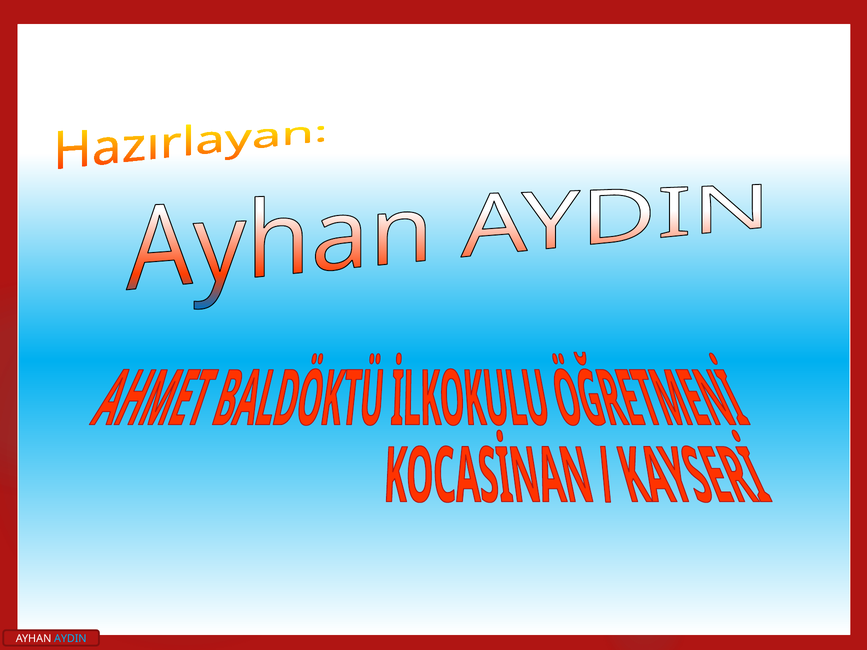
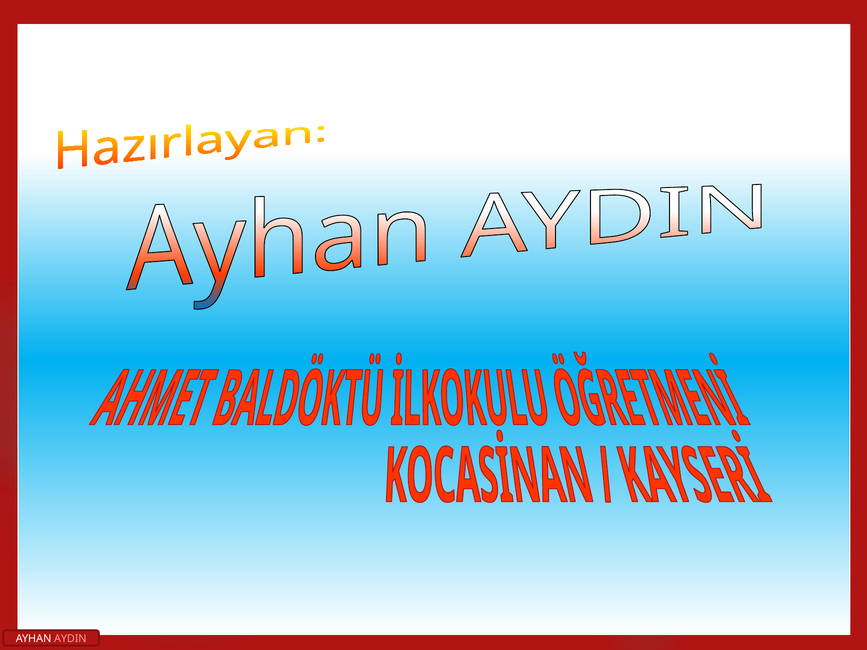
AYDIN colour: light blue -> pink
